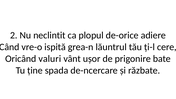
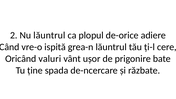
Nu neclintit: neclintit -> lăuntrul
